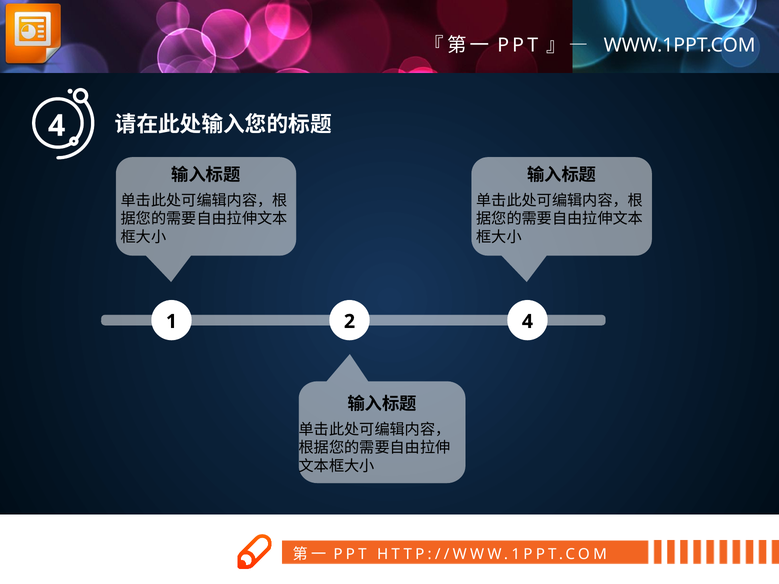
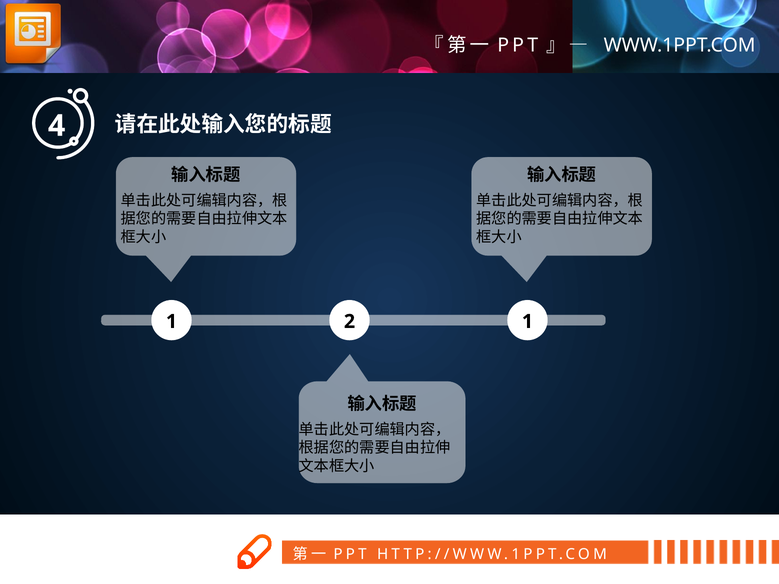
2 4: 4 -> 1
